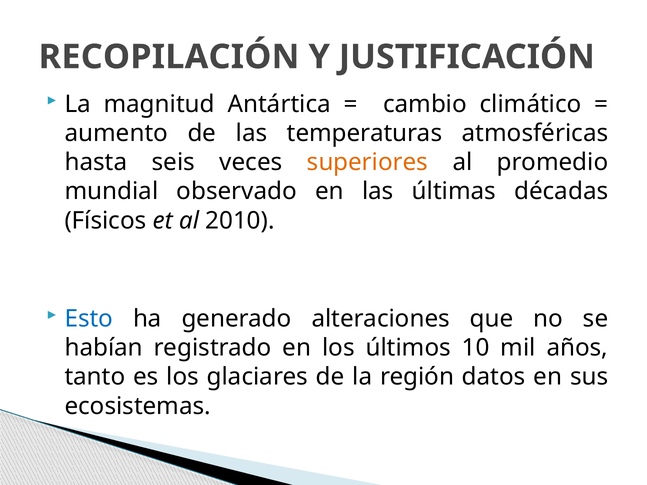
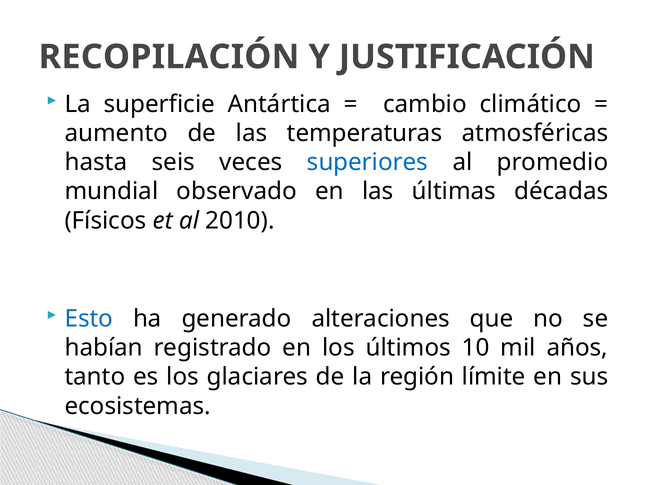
magnitud: magnitud -> superficie
superiores colour: orange -> blue
datos: datos -> límite
